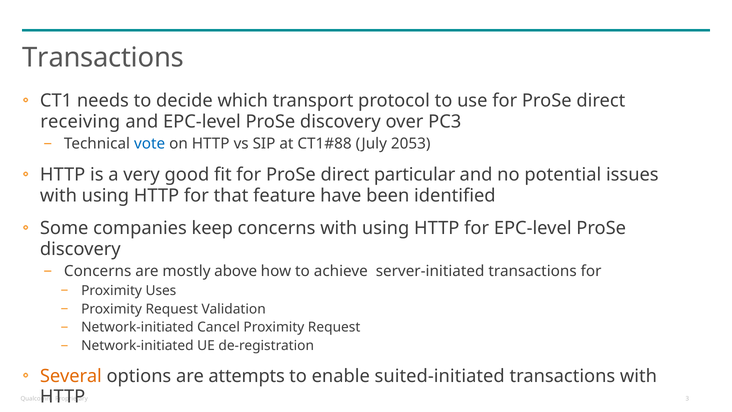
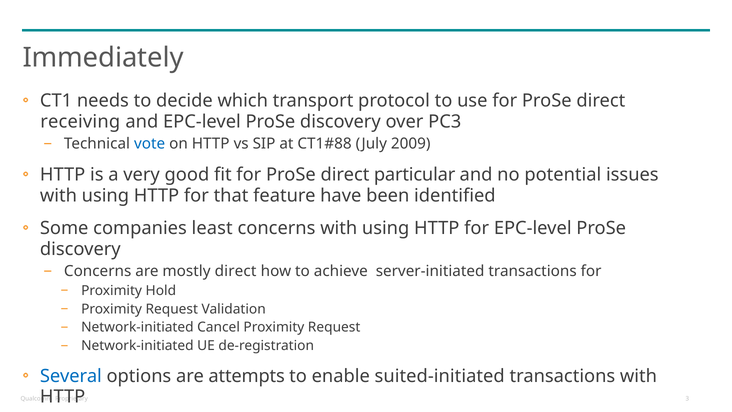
Transactions at (103, 58): Transactions -> Immediately
2053: 2053 -> 2009
keep: keep -> least
mostly above: above -> direct
Uses: Uses -> Hold
Several colour: orange -> blue
